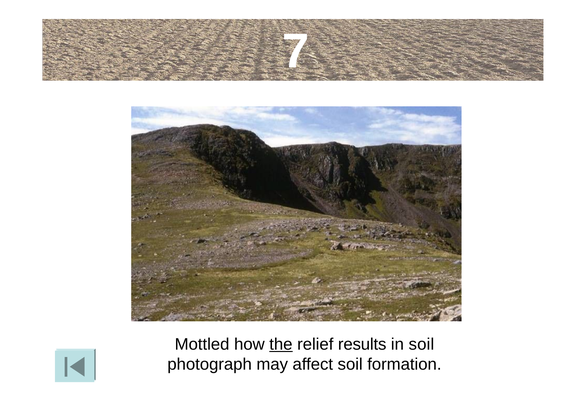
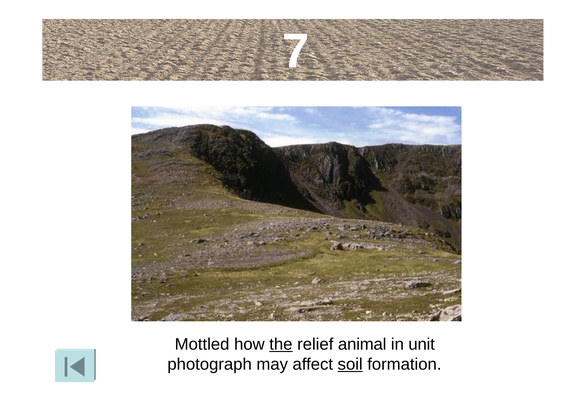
results: results -> animal
in soil: soil -> unit
soil at (350, 365) underline: none -> present
